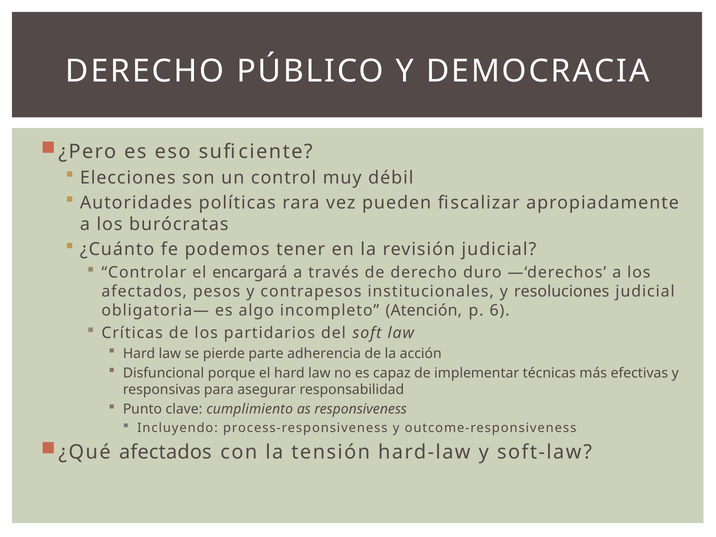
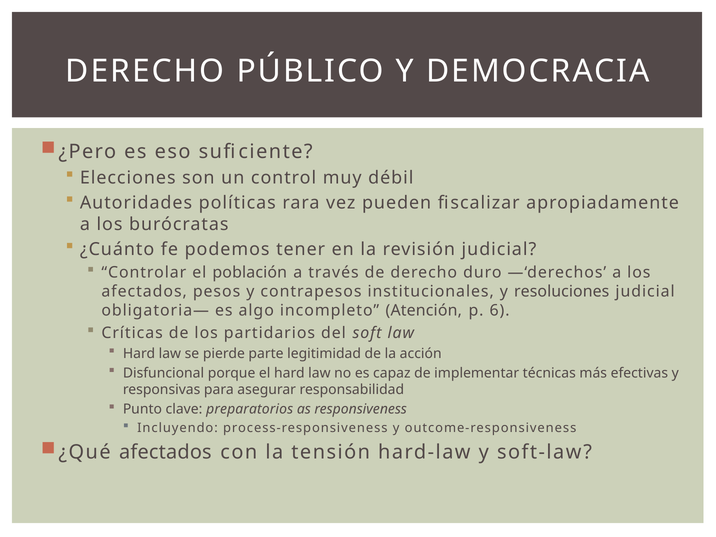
encargará: encargará -> población
adherencia: adherencia -> legitimidad
cumplimiento: cumplimiento -> preparatorios
